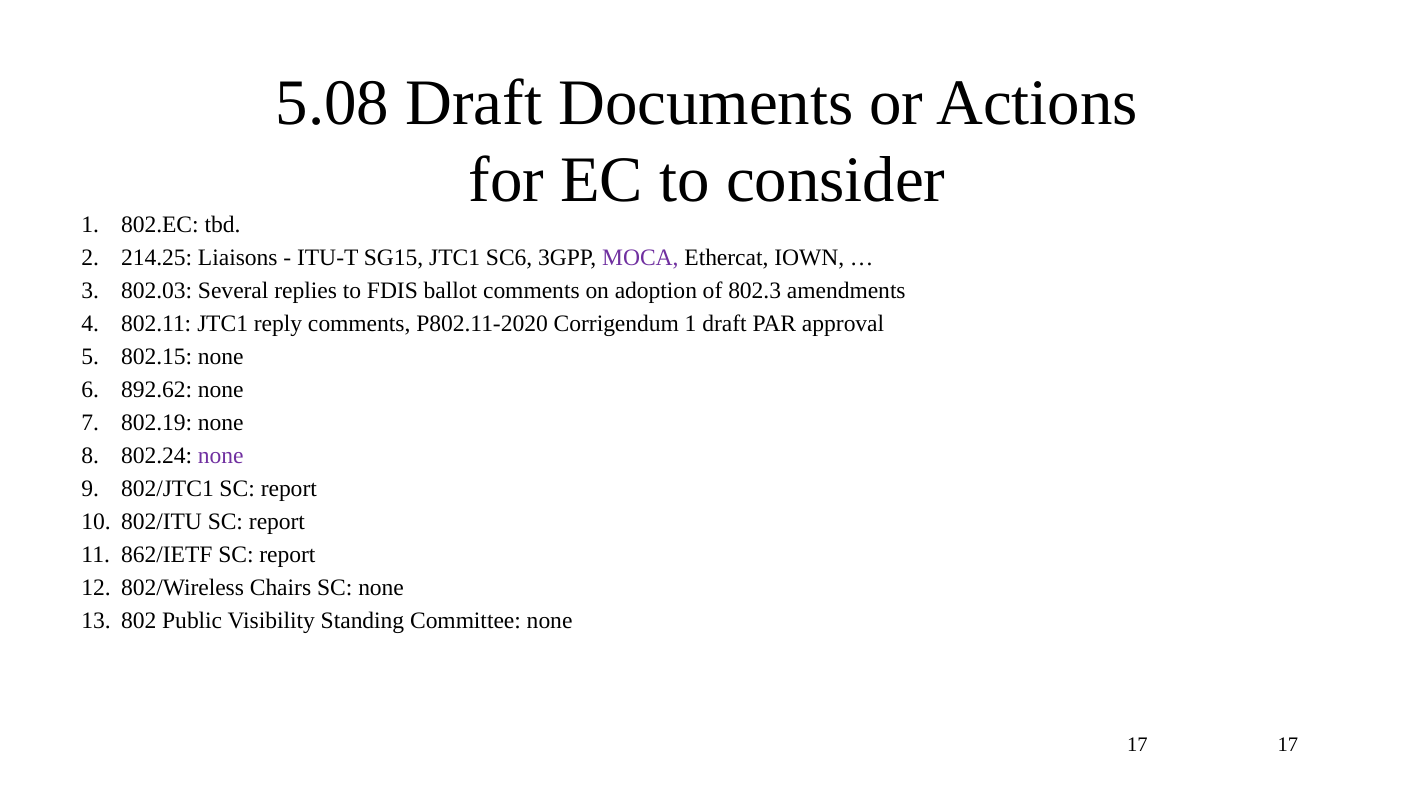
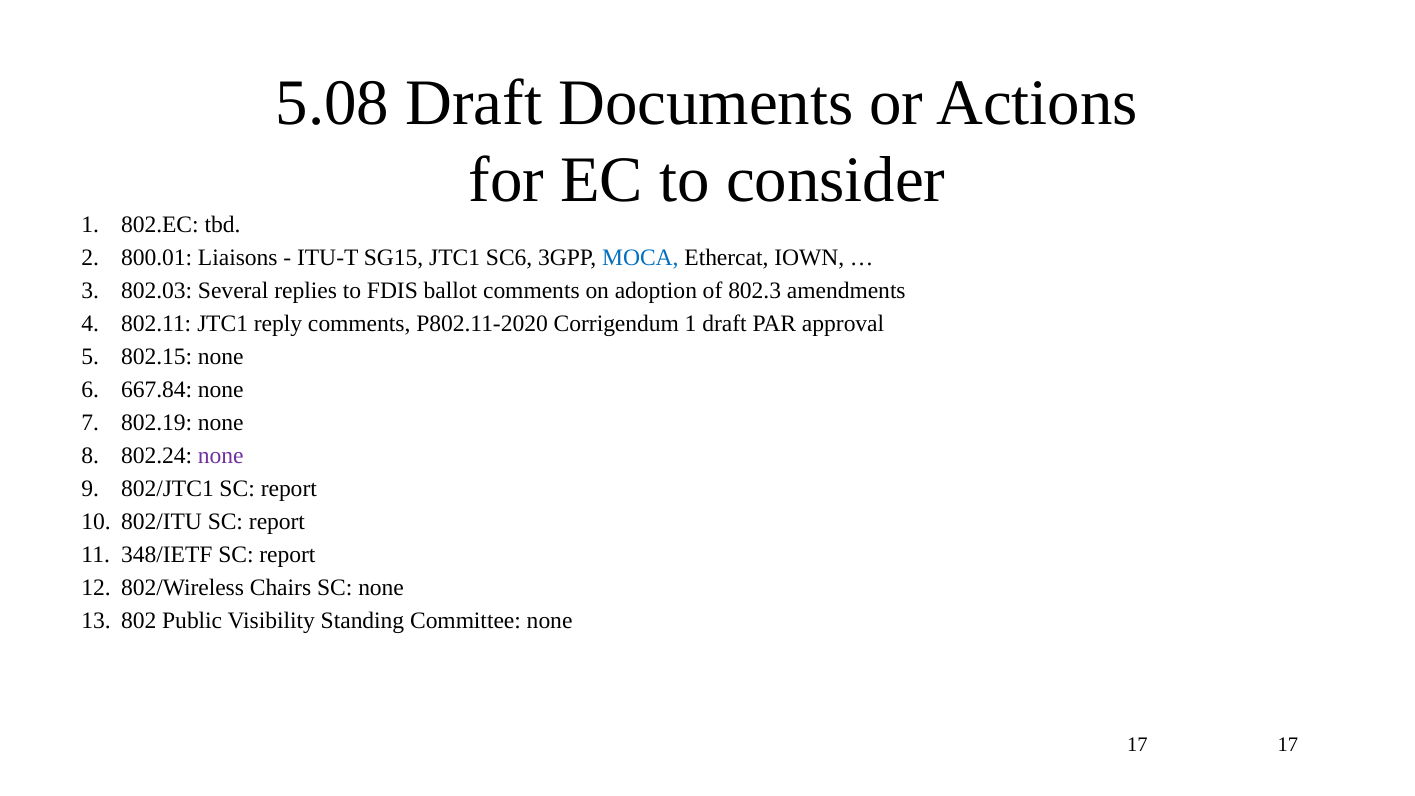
214.25: 214.25 -> 800.01
MOCA colour: purple -> blue
892.62: 892.62 -> 667.84
862/IETF: 862/IETF -> 348/IETF
